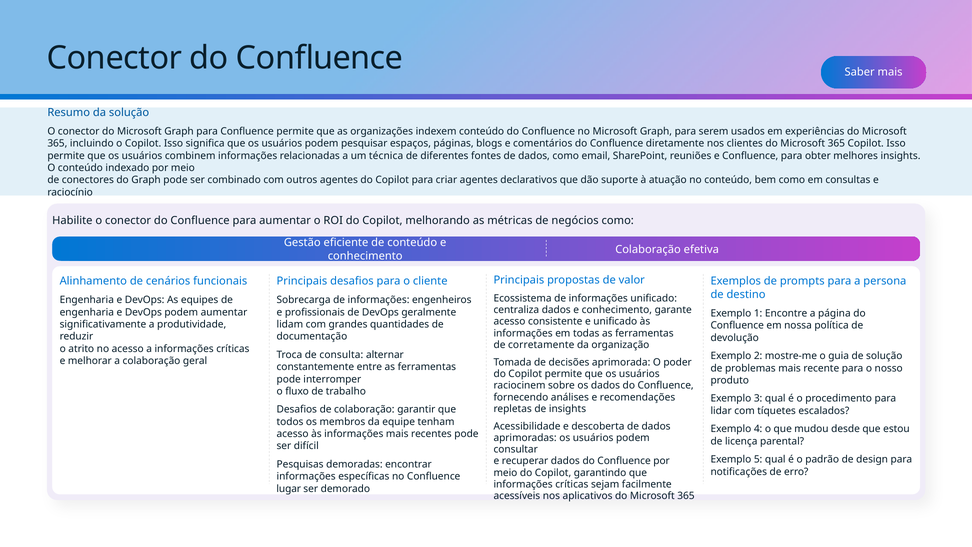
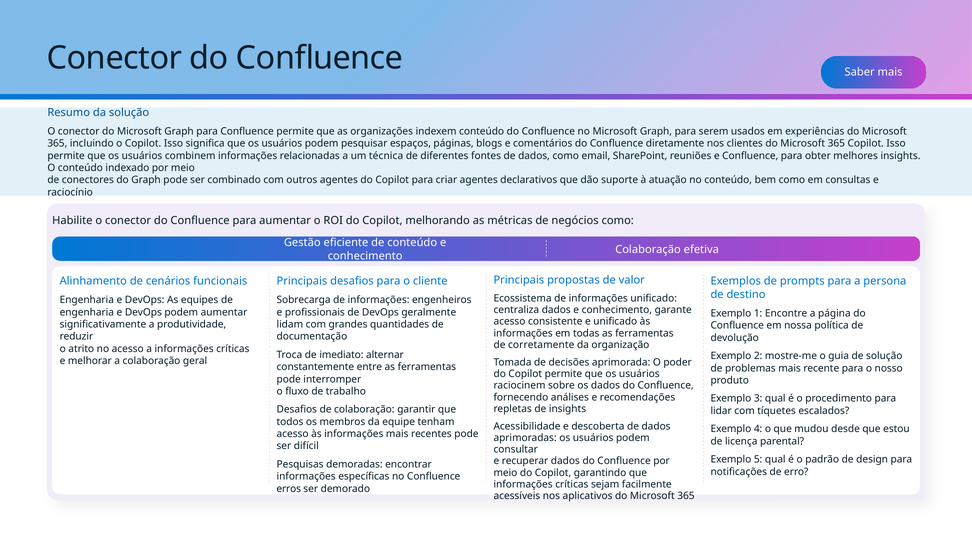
consulta: consulta -> imediato
lugar: lugar -> erros
